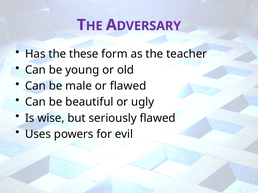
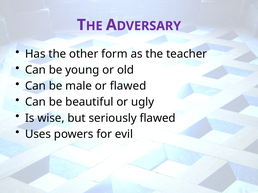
these: these -> other
